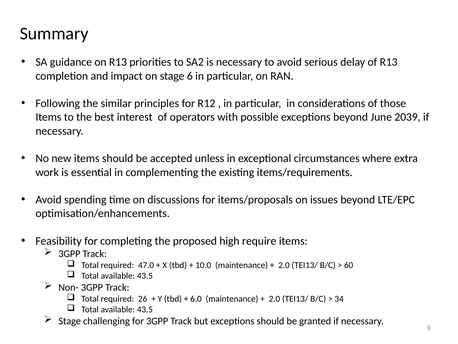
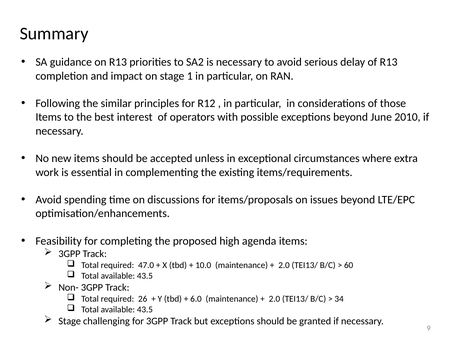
6: 6 -> 1
2039: 2039 -> 2010
require: require -> agenda
